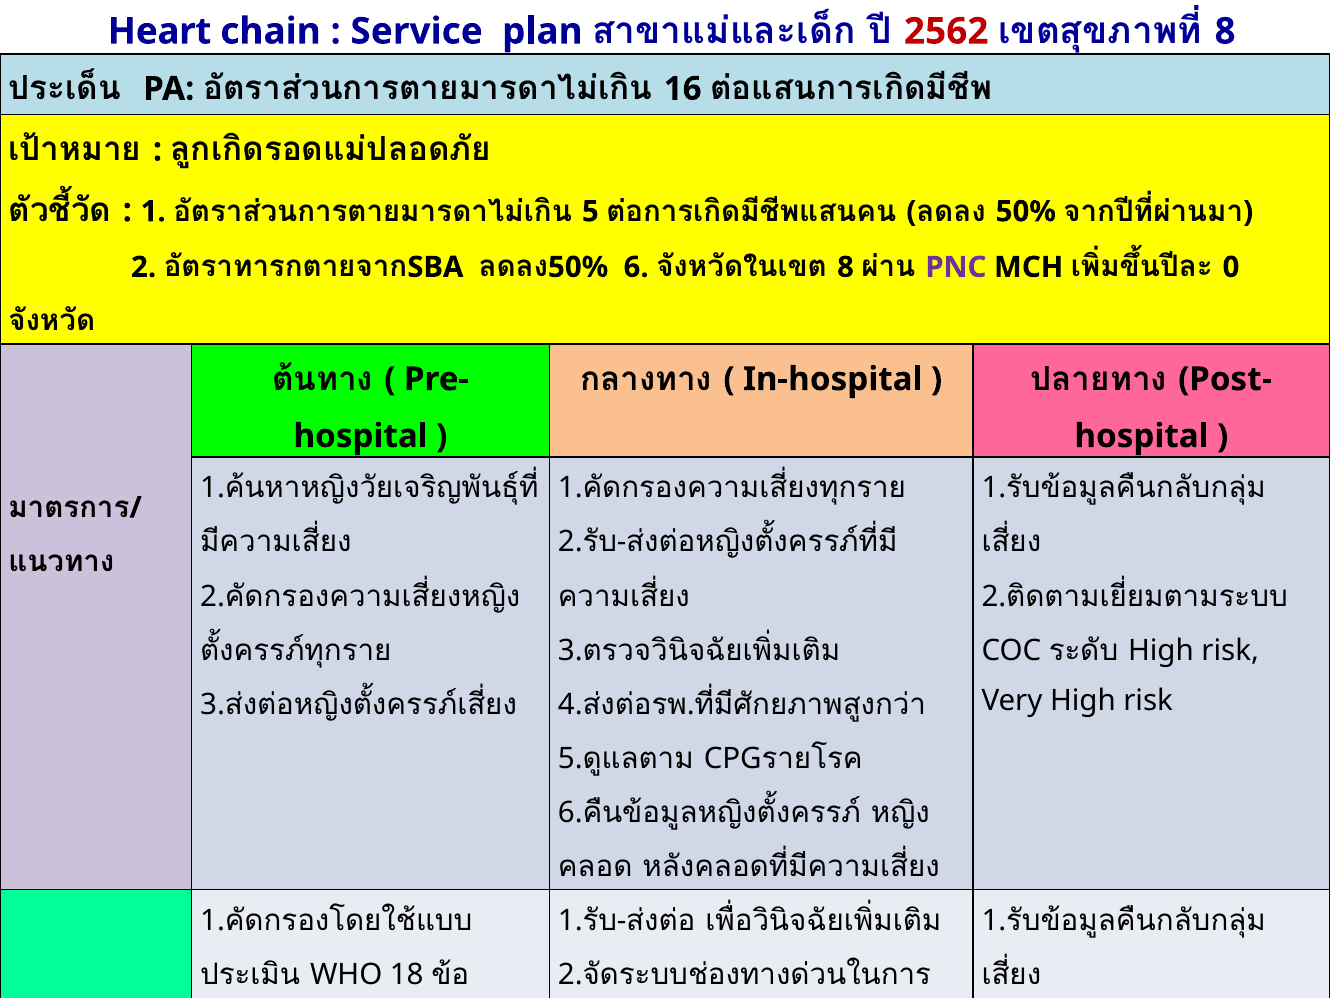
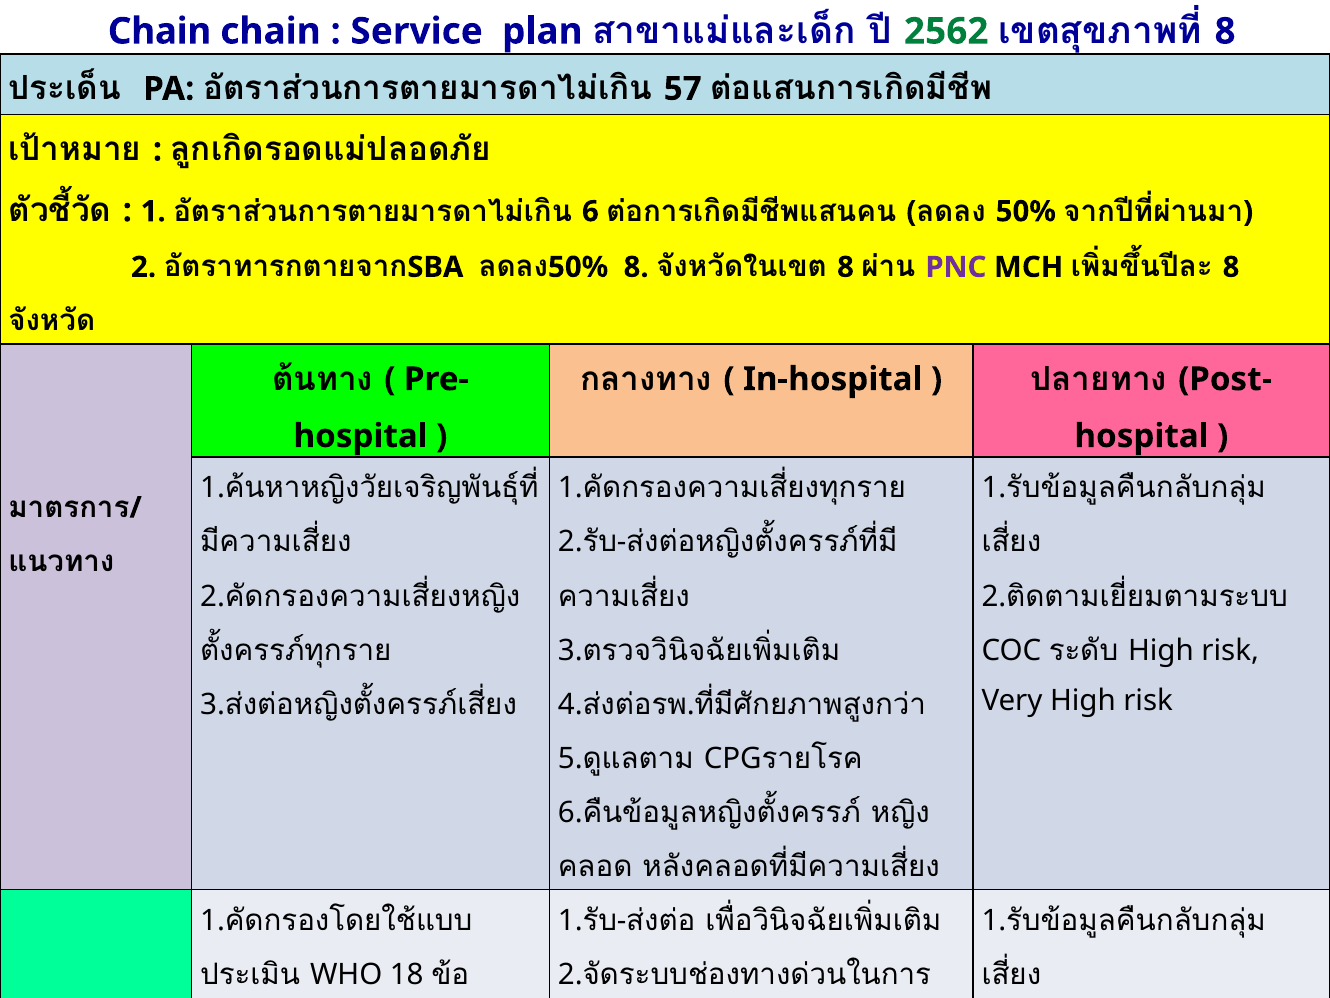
Heart at (160, 31): Heart -> Chain
2562 colour: red -> green
16: 16 -> 57
5: 5 -> 6
6 at (636, 267): 6 -> 8
0 at (1231, 267): 0 -> 8
